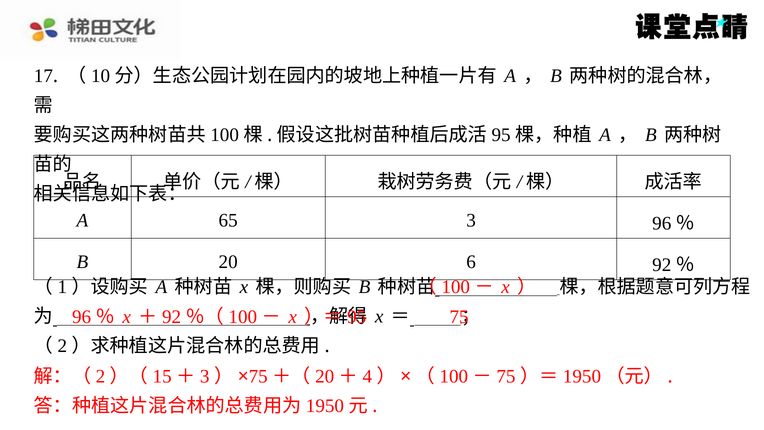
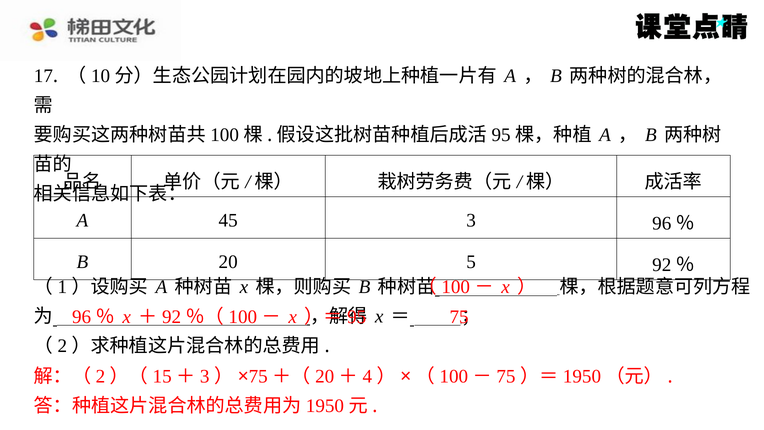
65: 65 -> 45
6: 6 -> 5
